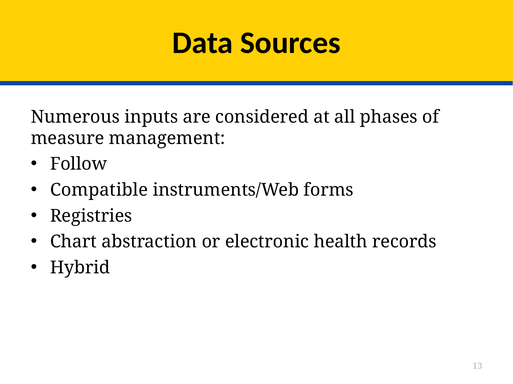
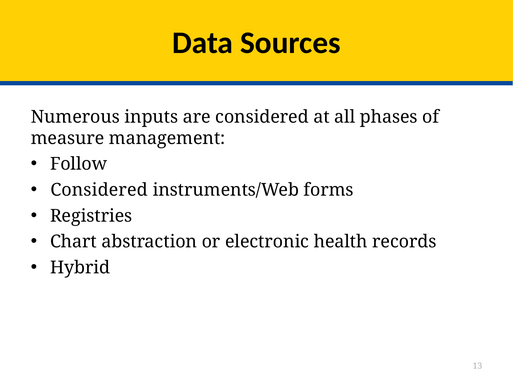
Compatible at (99, 190): Compatible -> Considered
